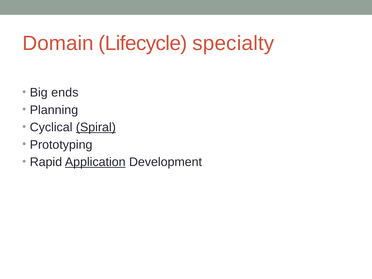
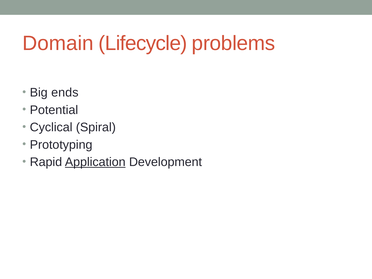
specialty: specialty -> problems
Planning: Planning -> Potential
Spiral underline: present -> none
